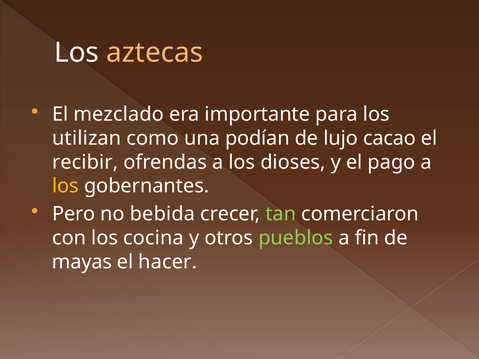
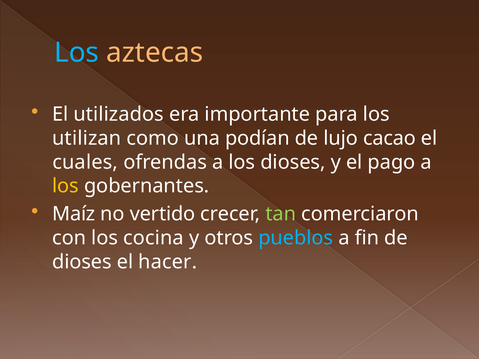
Los at (77, 53) colour: white -> light blue
mezclado: mezclado -> utilizados
recibir: recibir -> cuales
Pero: Pero -> Maíz
bebida: bebida -> vertido
pueblos colour: light green -> light blue
mayas at (82, 262): mayas -> dioses
